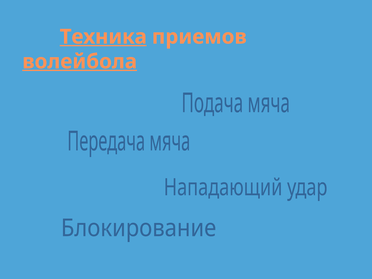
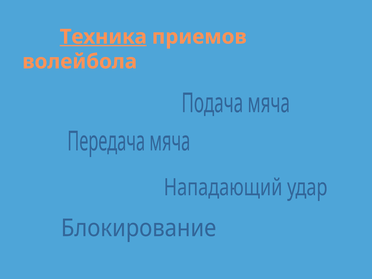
волейбола underline: present -> none
